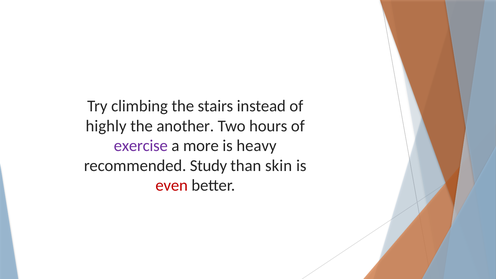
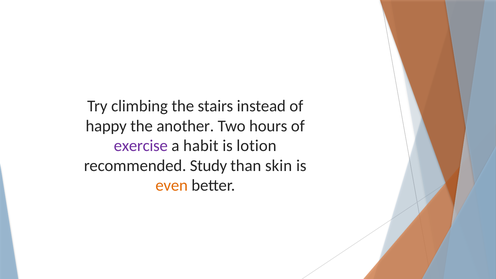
highly: highly -> happy
more: more -> habit
heavy: heavy -> lotion
even colour: red -> orange
